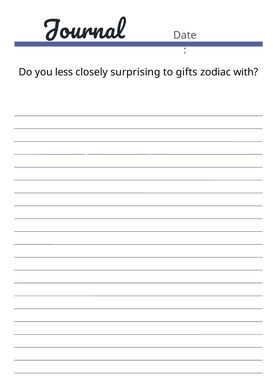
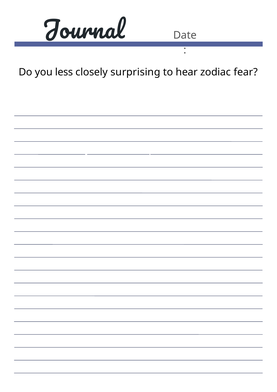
gifts: gifts -> hear
with: with -> fear
